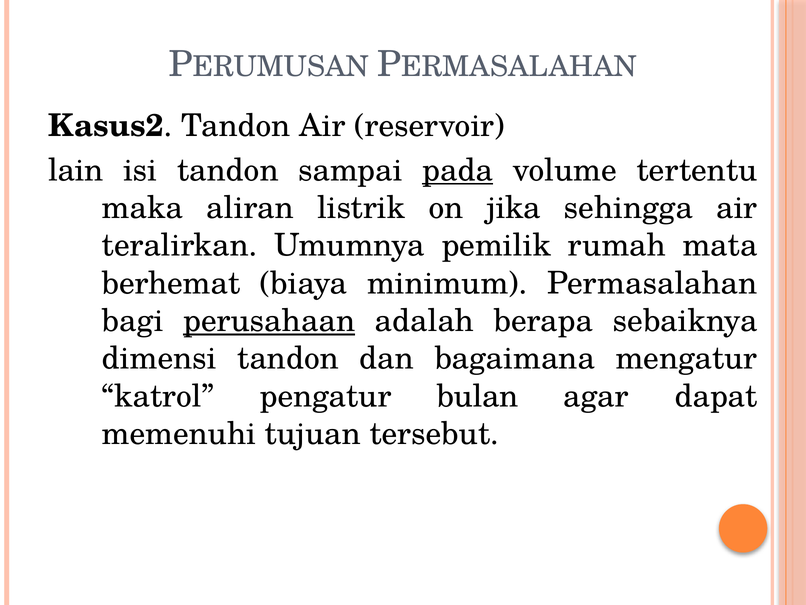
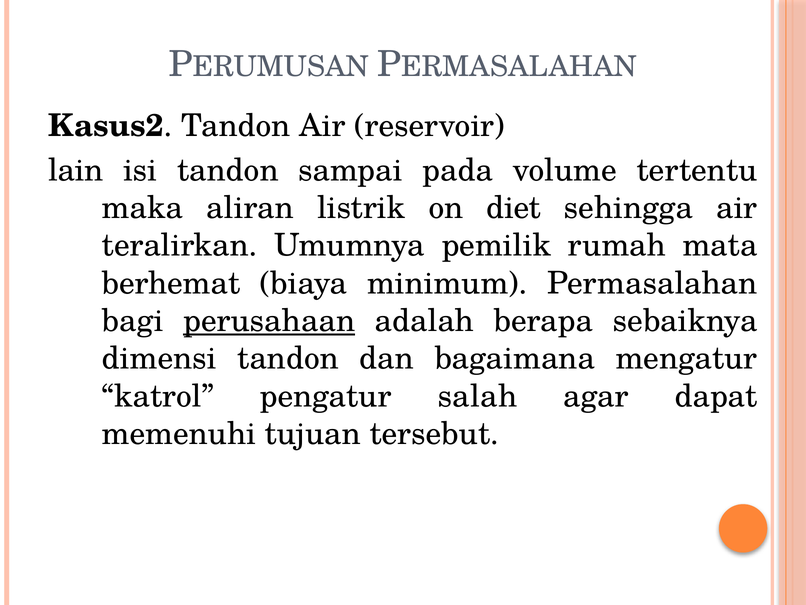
pada underline: present -> none
jika: jika -> diet
bulan: bulan -> salah
